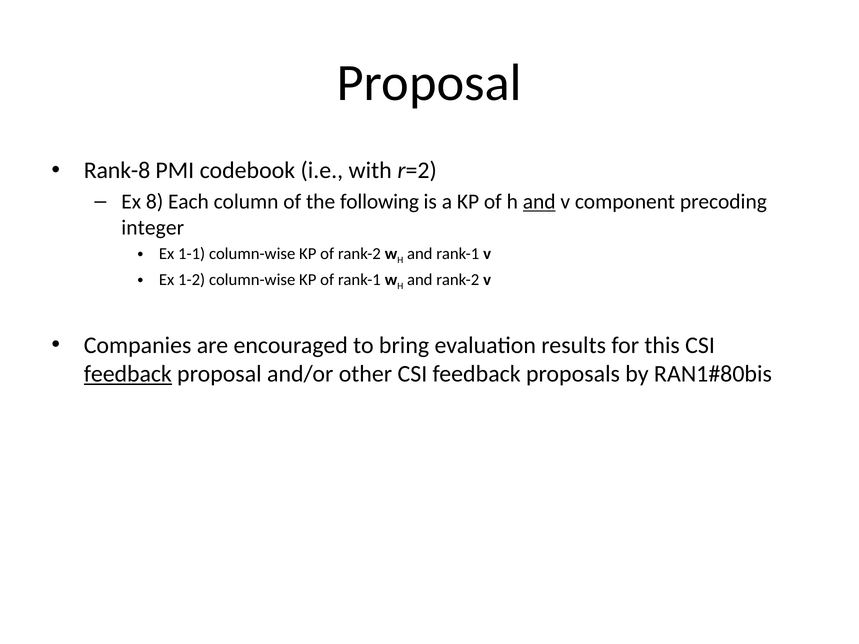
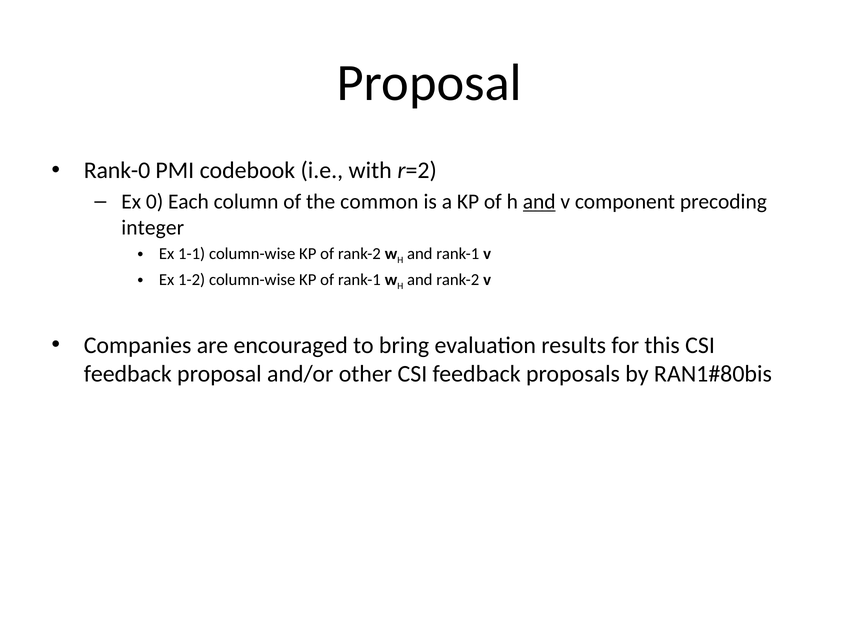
Rank-8: Rank-8 -> Rank-0
8: 8 -> 0
following: following -> common
feedback at (128, 374) underline: present -> none
